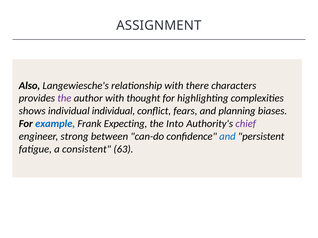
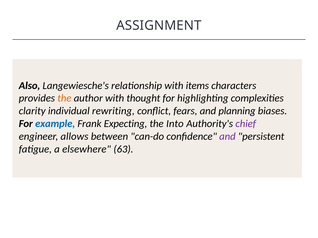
there: there -> items
the at (64, 98) colour: purple -> orange
shows: shows -> clarity
individual individual: individual -> rewriting
strong: strong -> allows
and at (227, 137) colour: blue -> purple
consistent: consistent -> elsewhere
